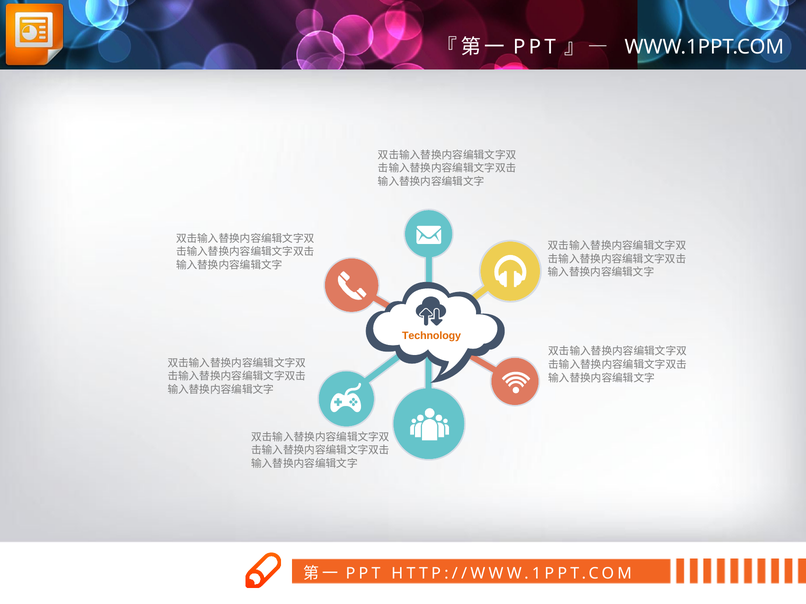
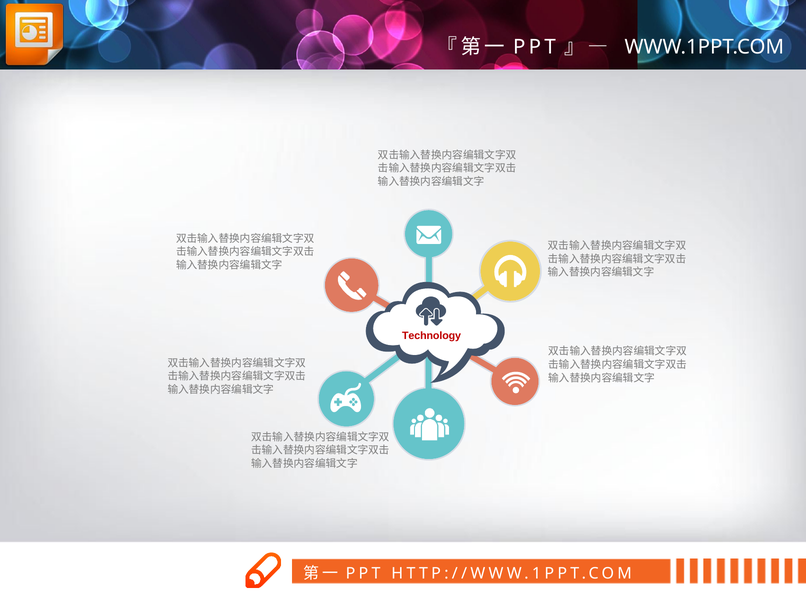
Technology colour: orange -> red
